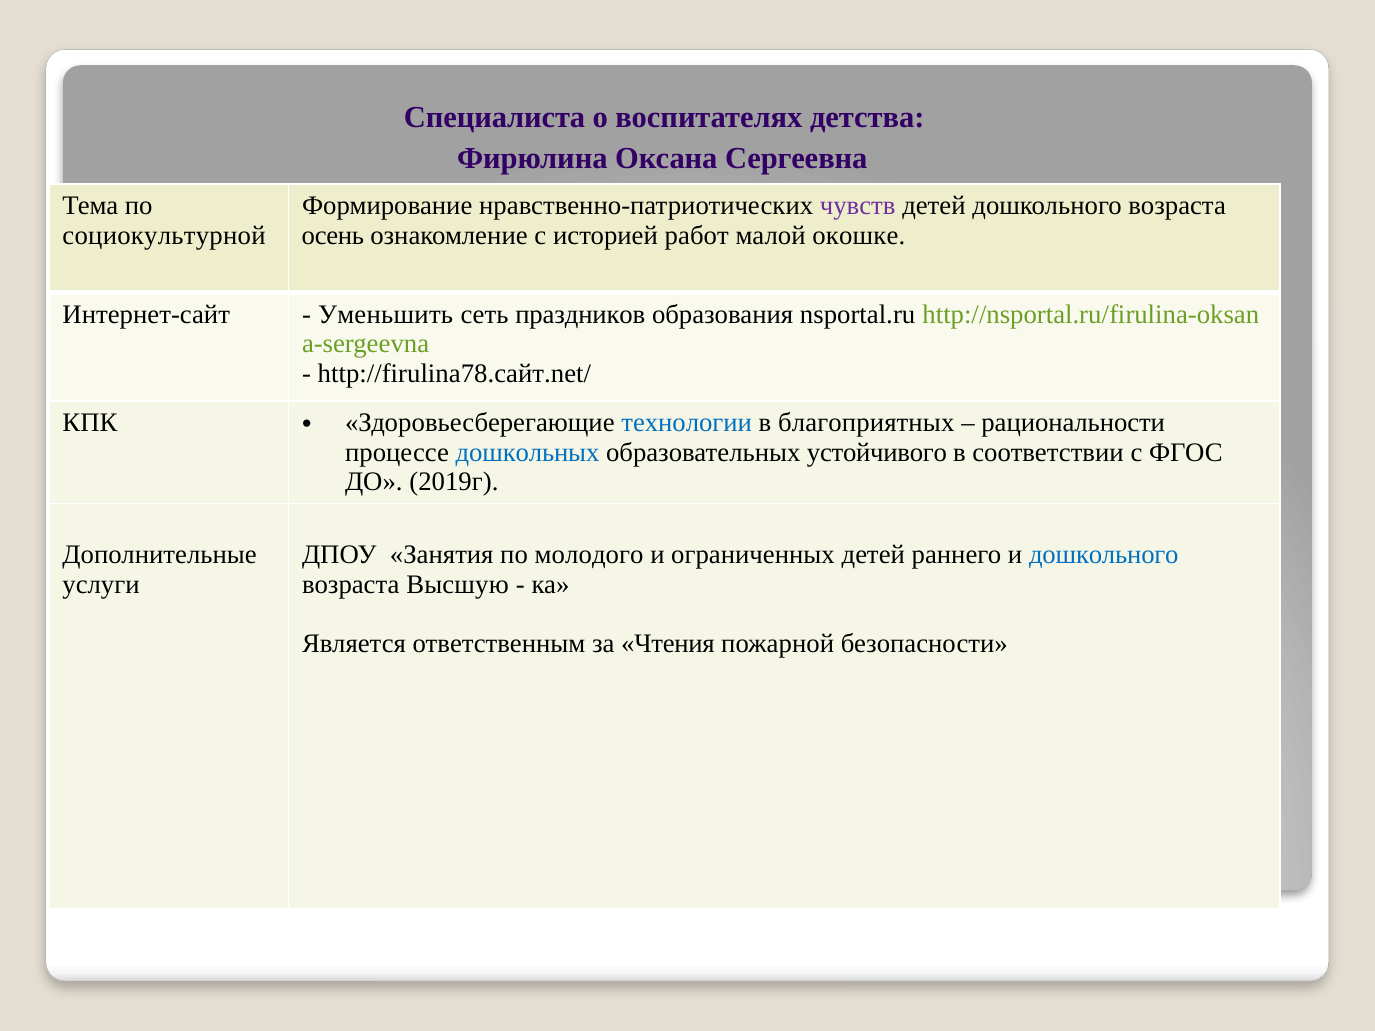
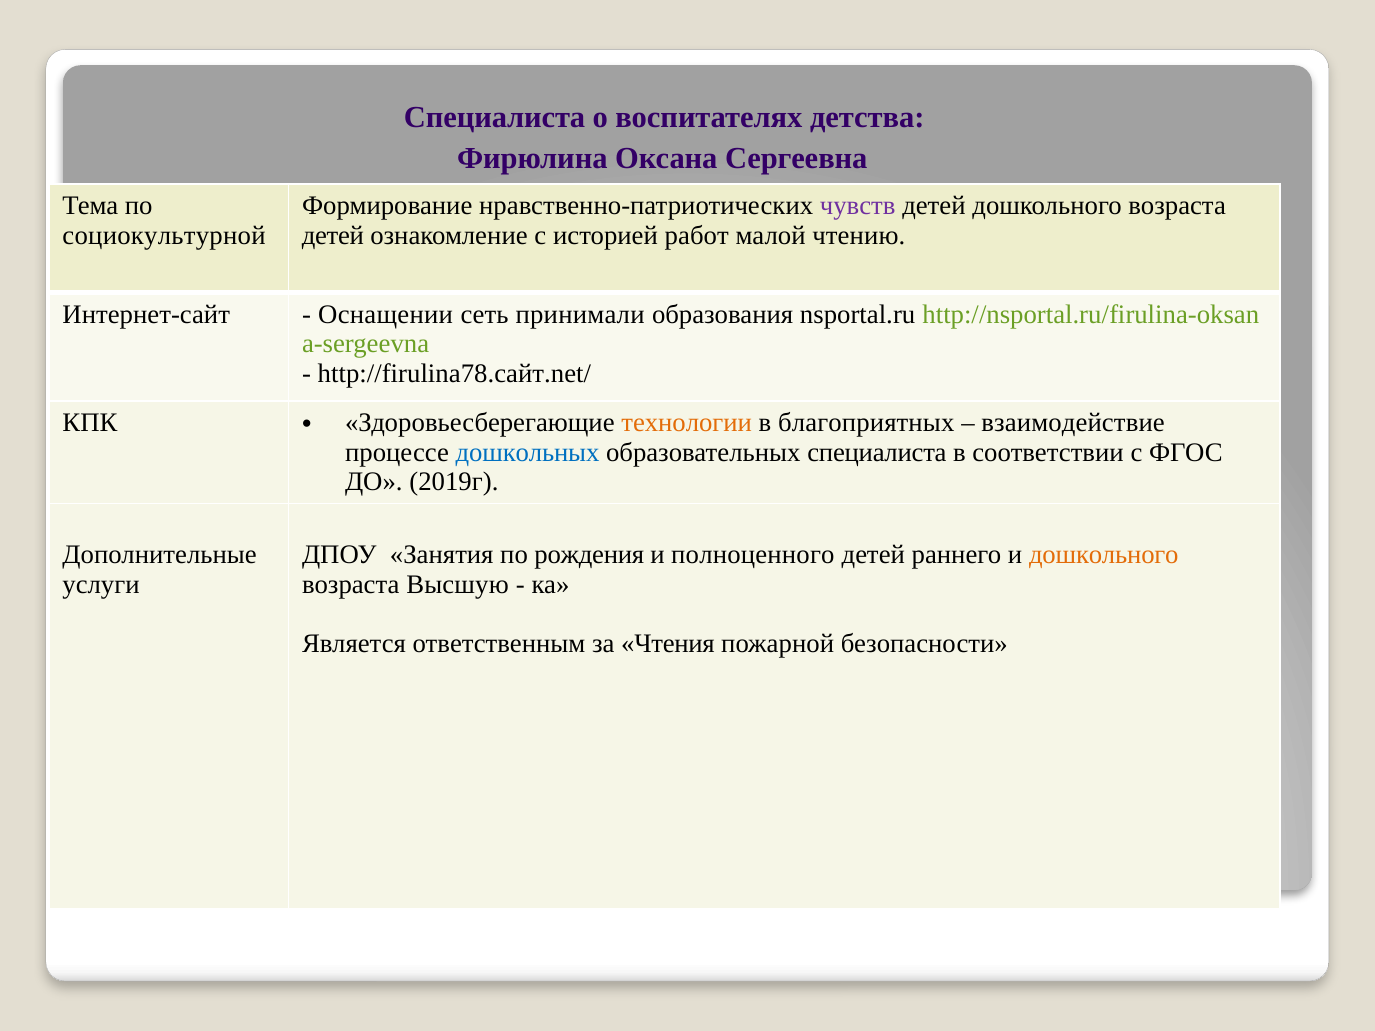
осень at (333, 235): осень -> детей
окошке: окошке -> чтению
Уменьшить: Уменьшить -> Оснащении
праздников: праздников -> принимали
технологии colour: blue -> orange
рациональности: рациональности -> взаимодействие
образовательных устойчивого: устойчивого -> специалиста
молодого: молодого -> рождения
ограниченных: ограниченных -> полноценного
дошкольного at (1104, 555) colour: blue -> orange
